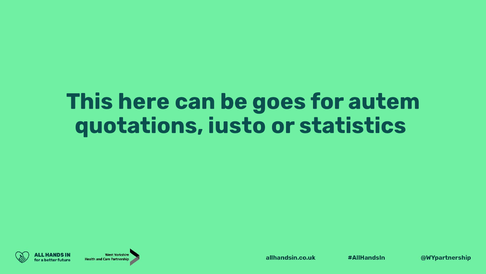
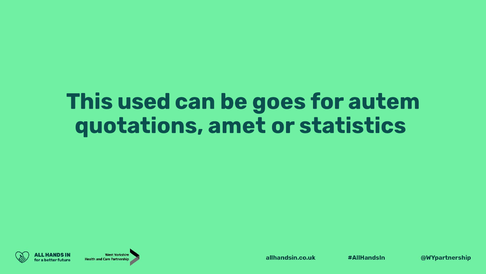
here: here -> used
iusto: iusto -> amet
